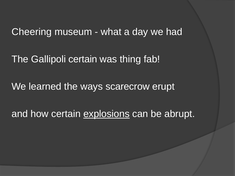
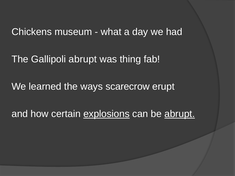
Cheering: Cheering -> Chickens
Gallipoli certain: certain -> abrupt
abrupt at (180, 114) underline: none -> present
